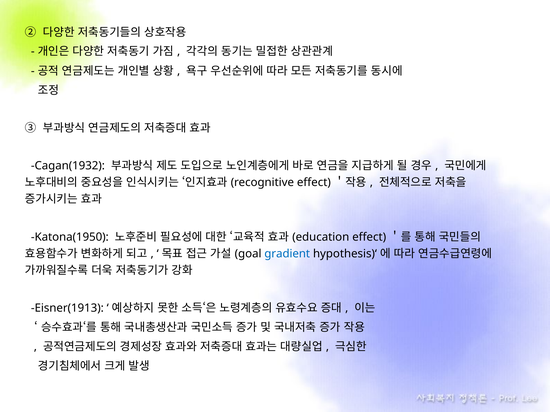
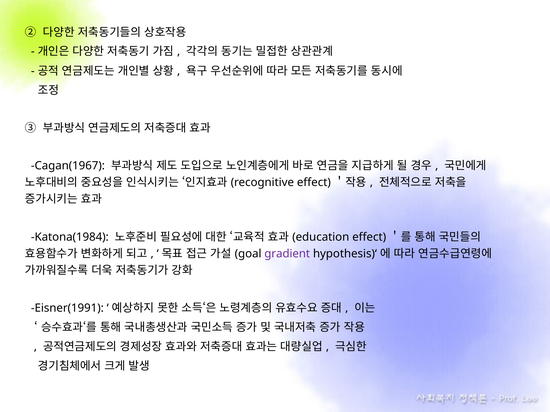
Cagan(1932: Cagan(1932 -> Cagan(1967
Katona(1950: Katona(1950 -> Katona(1984
gradient colour: blue -> purple
Eisner(1913: Eisner(1913 -> Eisner(1991
